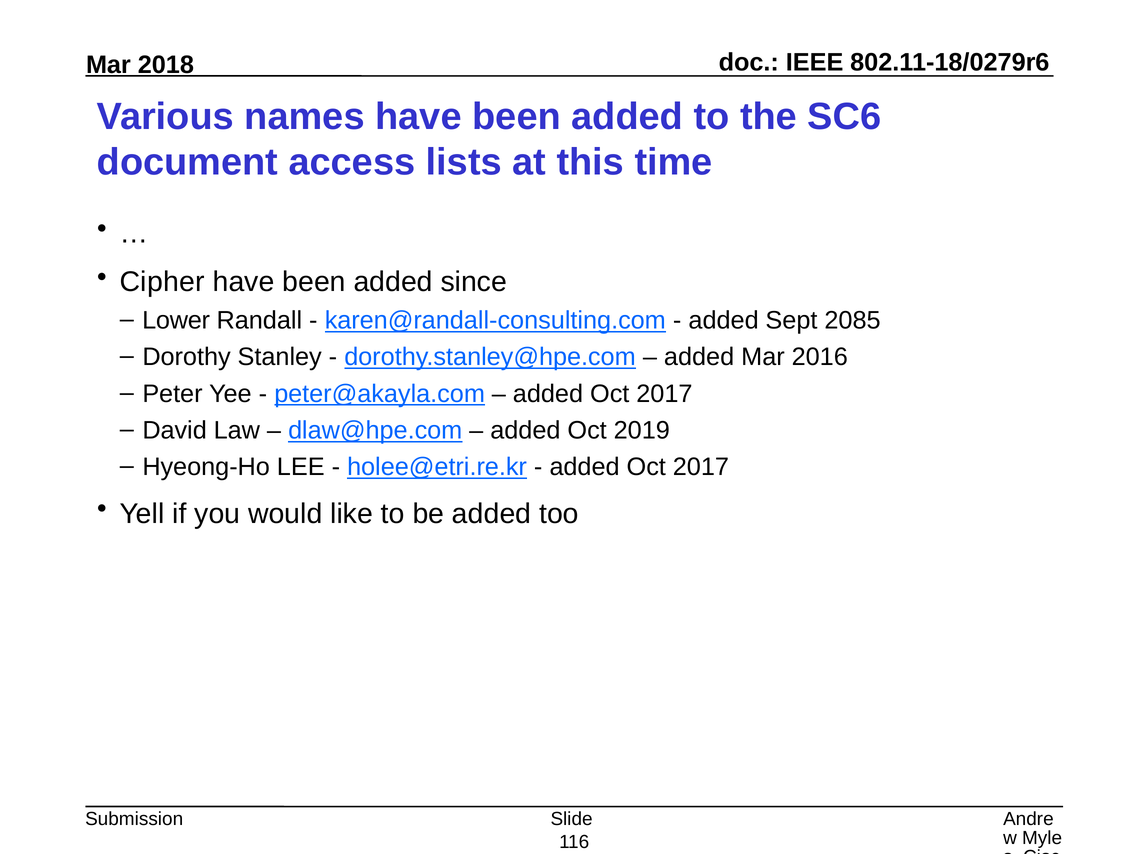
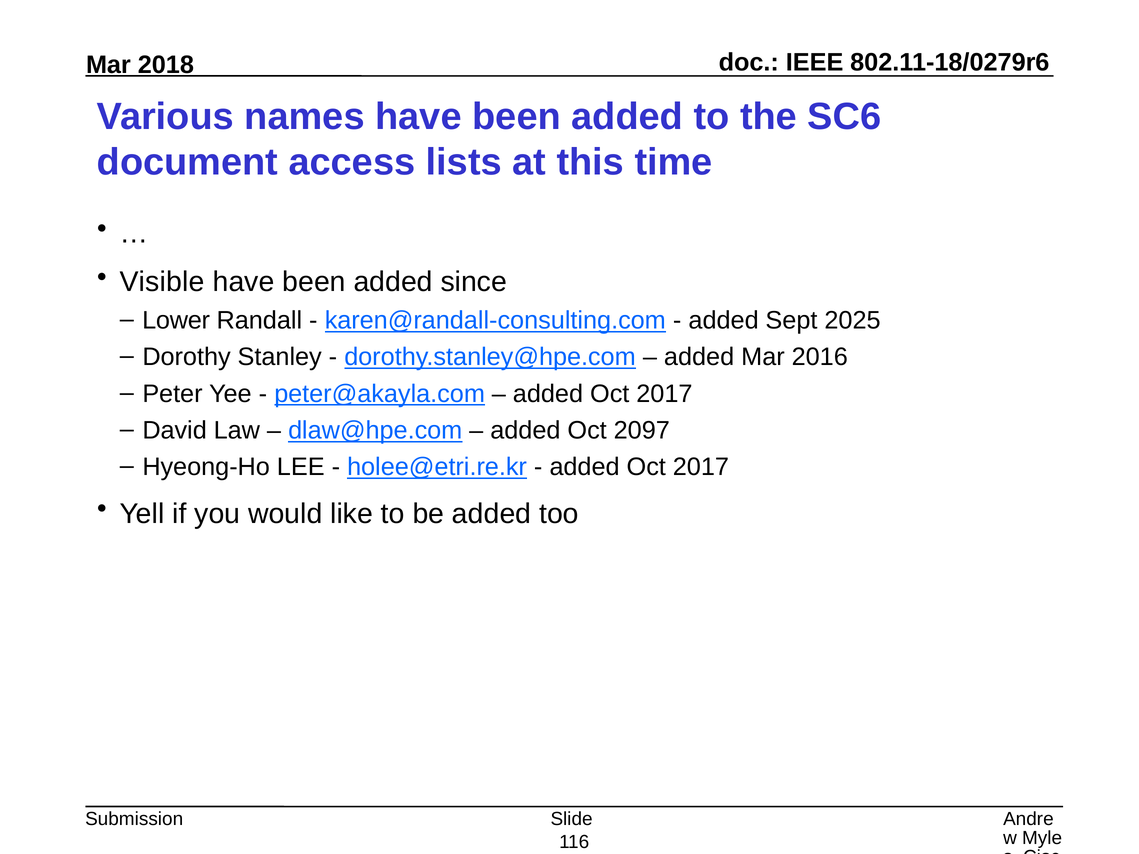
Cipher: Cipher -> Visible
2085: 2085 -> 2025
2019: 2019 -> 2097
